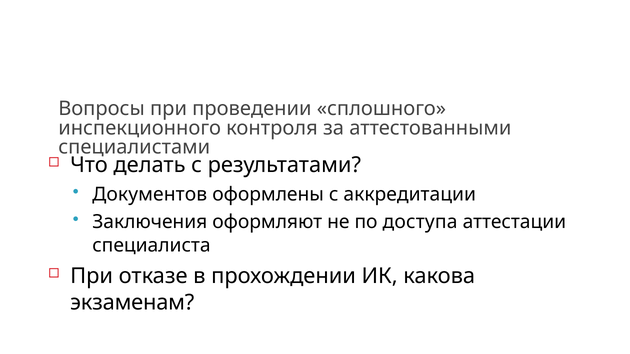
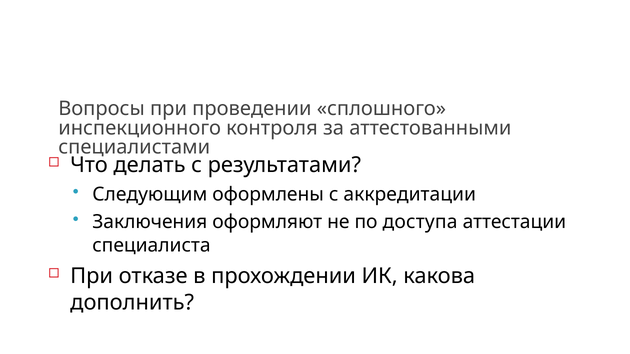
Документов: Документов -> Следующим
экзаменам: экзаменам -> дополнить
